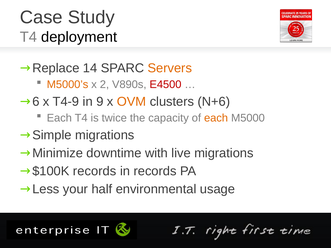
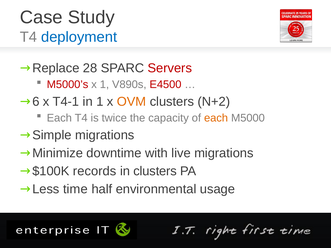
deployment colour: black -> blue
14: 14 -> 28
Servers colour: orange -> red
M5000’s colour: orange -> red
x 2: 2 -> 1
T4-9: T4-9 -> T4-1
in 9: 9 -> 1
N+6: N+6 -> N+2
in records: records -> clusters
your: your -> time
